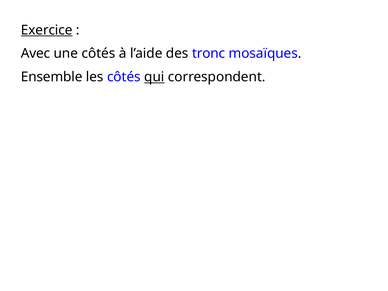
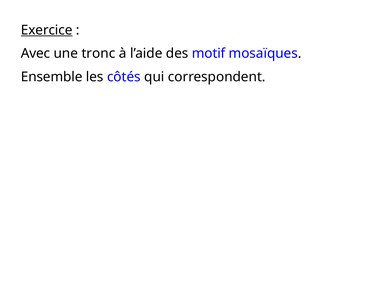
une côtés: côtés -> tronc
tronc: tronc -> motif
qui underline: present -> none
